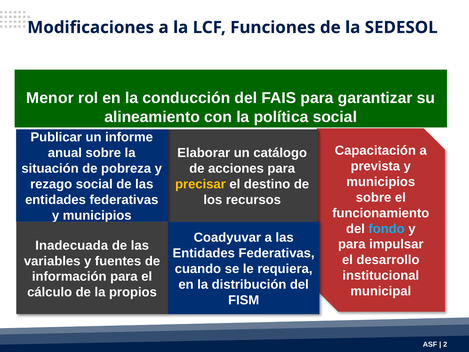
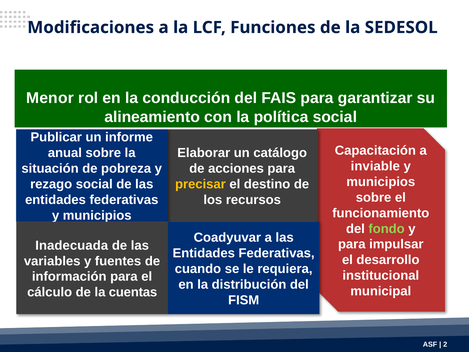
prevista: prevista -> inviable
fondo colour: light blue -> light green
propios: propios -> cuentas
